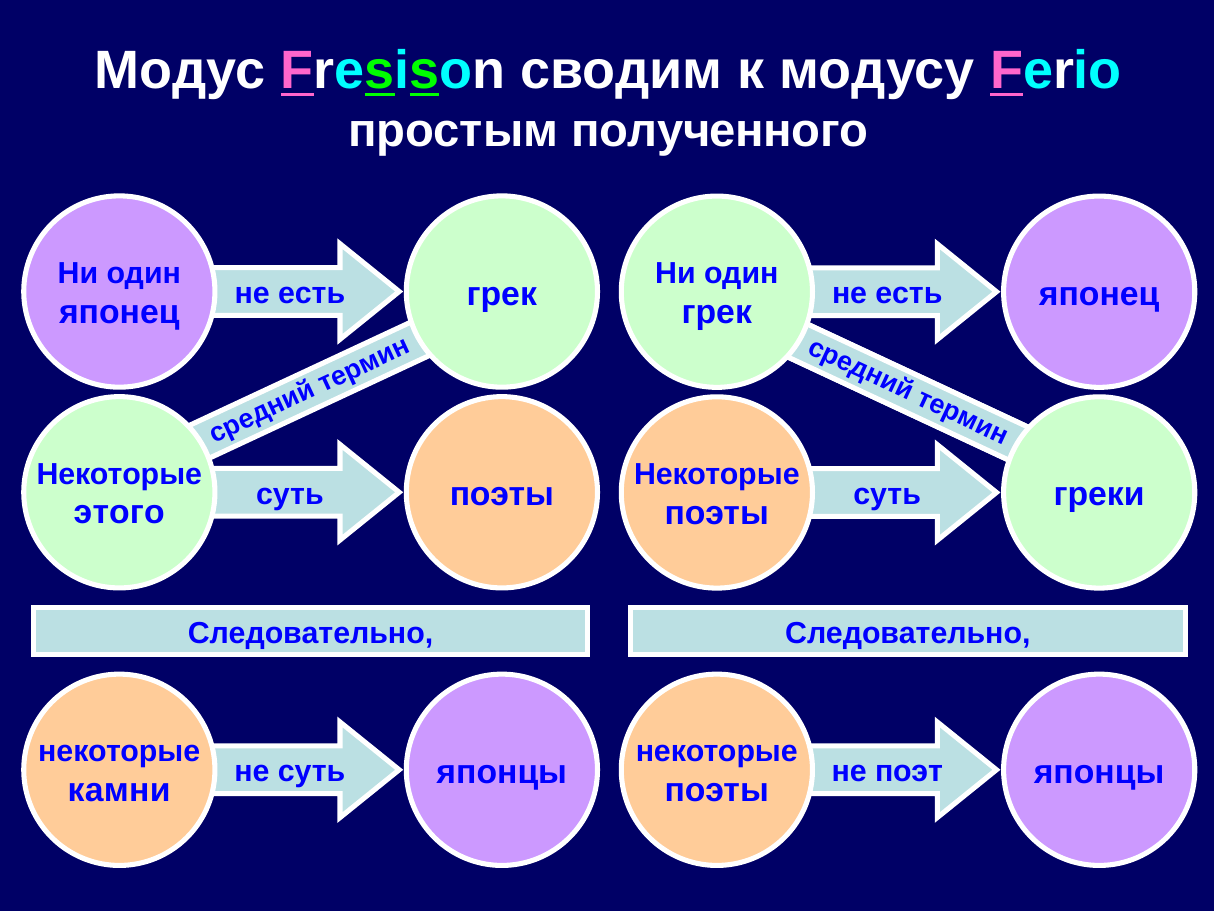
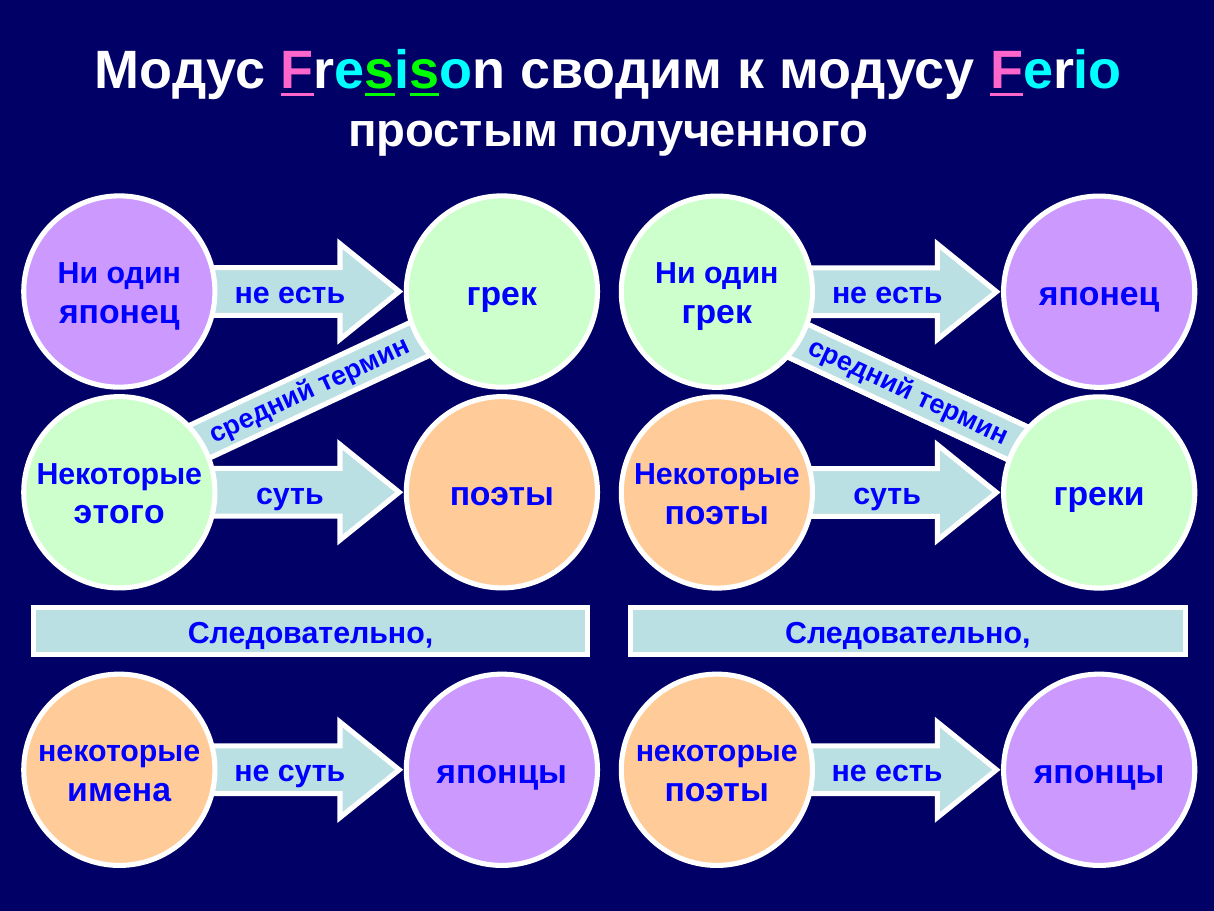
поэт at (909, 771): поэт -> есть
камни: камни -> имена
